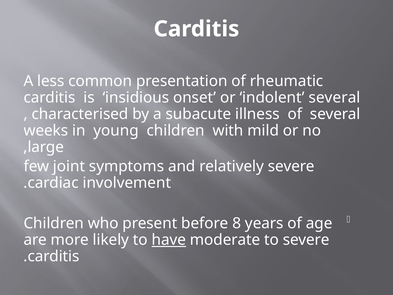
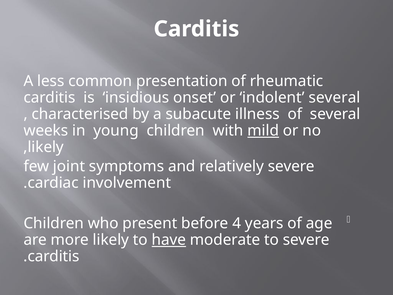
mild underline: none -> present
large at (46, 147): large -> likely
8: 8 -> 4
